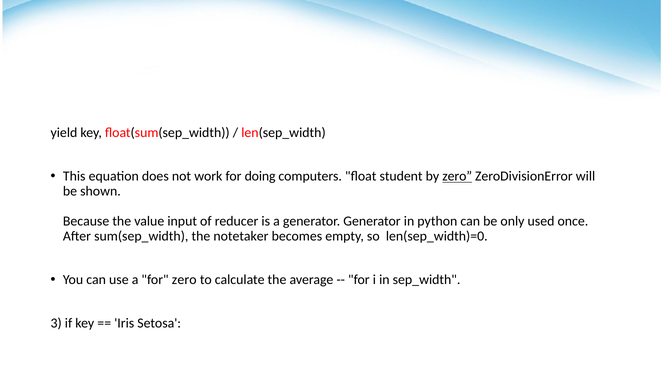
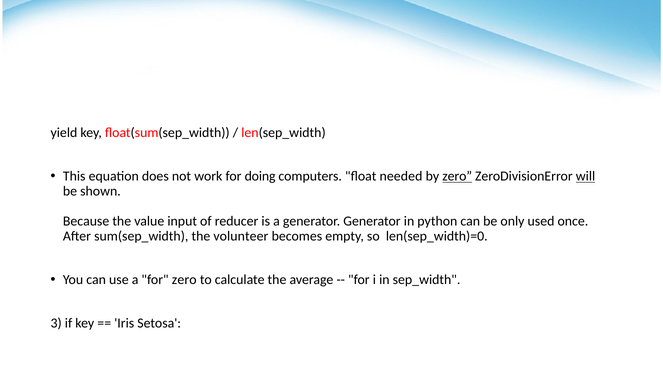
student: student -> needed
will underline: none -> present
notetaker: notetaker -> volunteer
